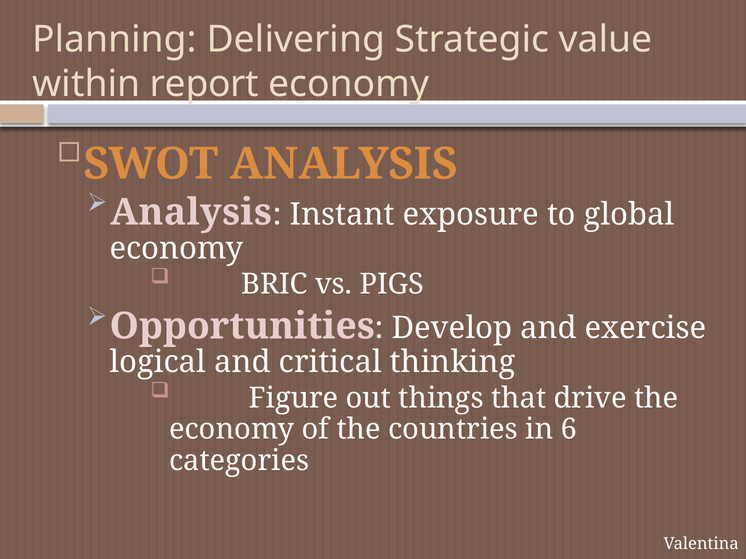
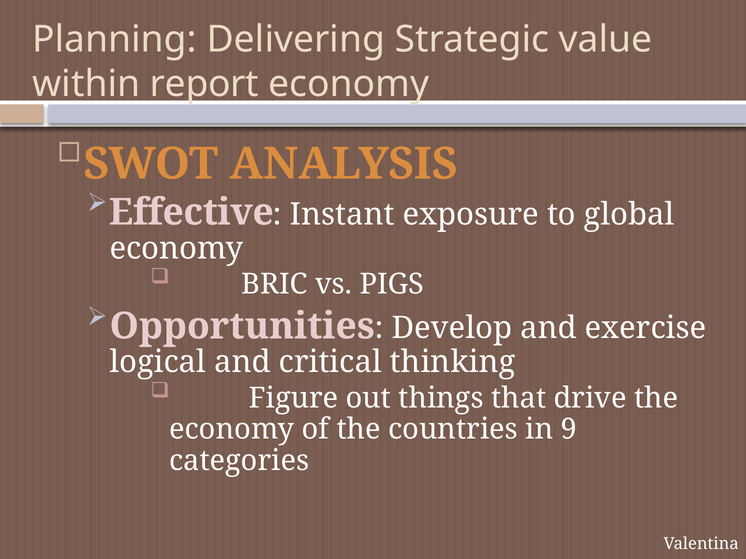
Analysis at (191, 212): Analysis -> Effective
6: 6 -> 9
